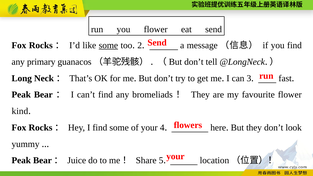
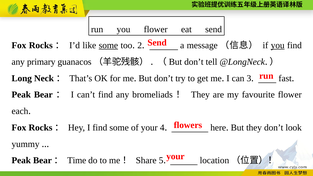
you at (278, 45) underline: none -> present
kind: kind -> each
Juice: Juice -> Time
